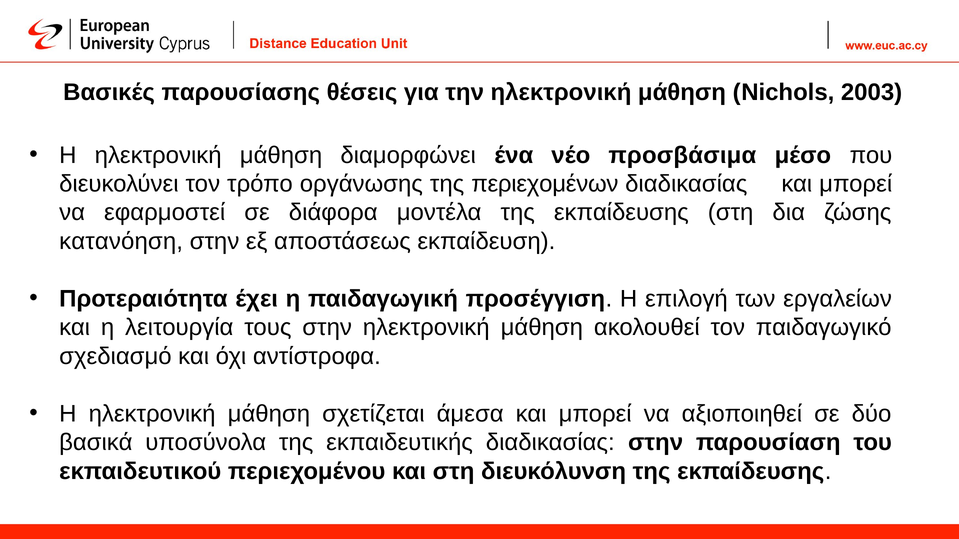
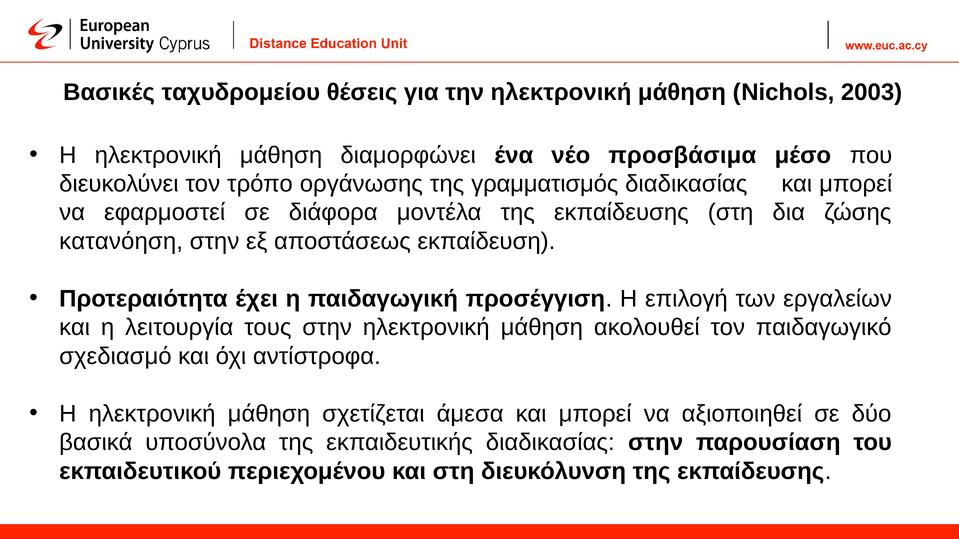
παρουσίασης: παρουσίασης -> ταχυδρομείου
περιεχομένων: περιεχομένων -> γραμματισμός
